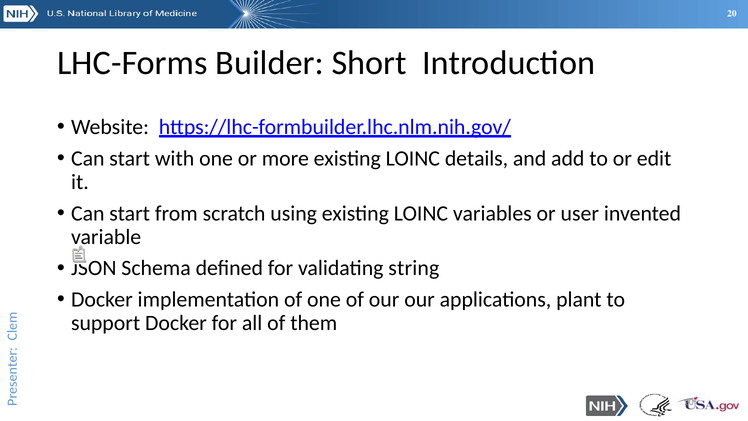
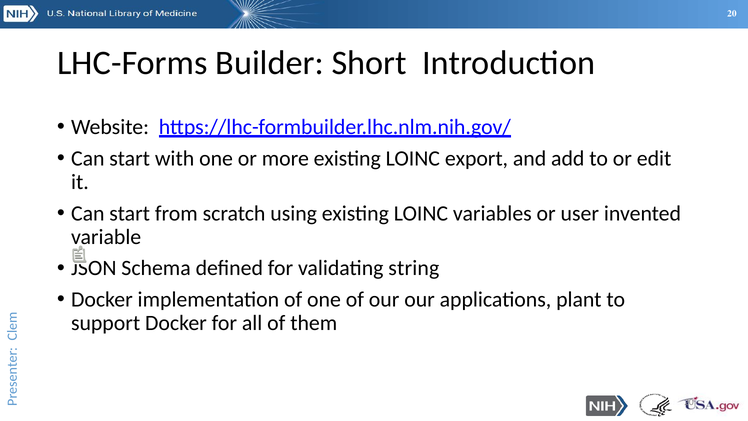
details: details -> export
